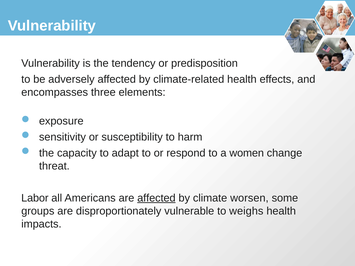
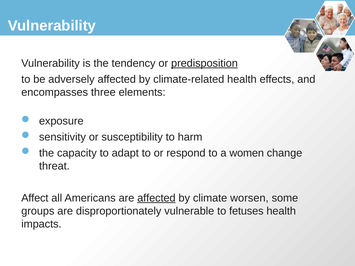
predisposition underline: none -> present
Labor: Labor -> Affect
weighs: weighs -> fetuses
